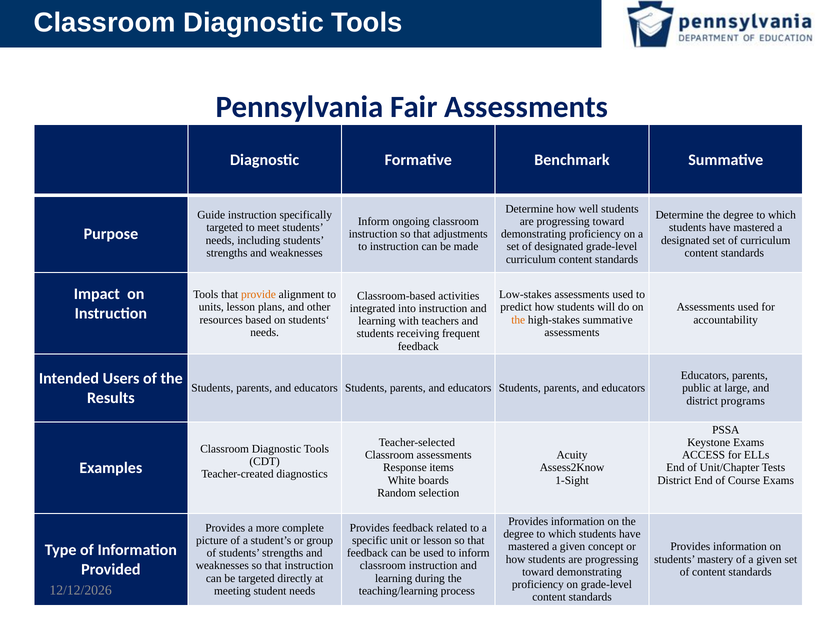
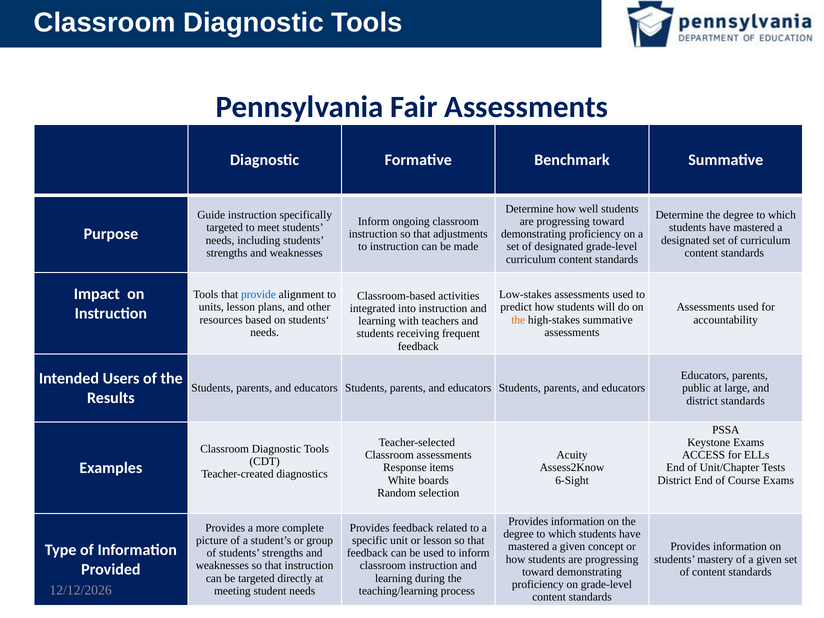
provide colour: orange -> blue
district programs: programs -> standards
1-Sight: 1-Sight -> 6-Sight
